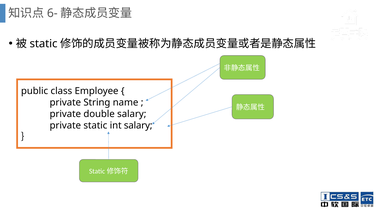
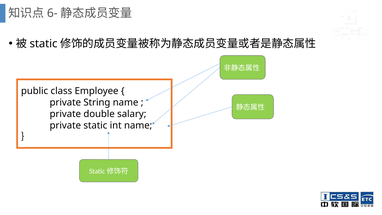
int salary: salary -> name
